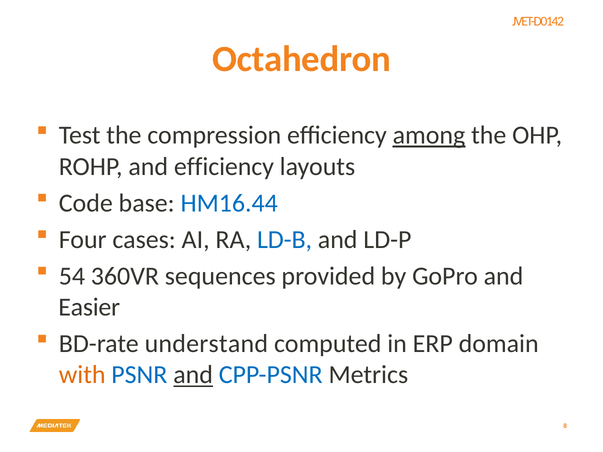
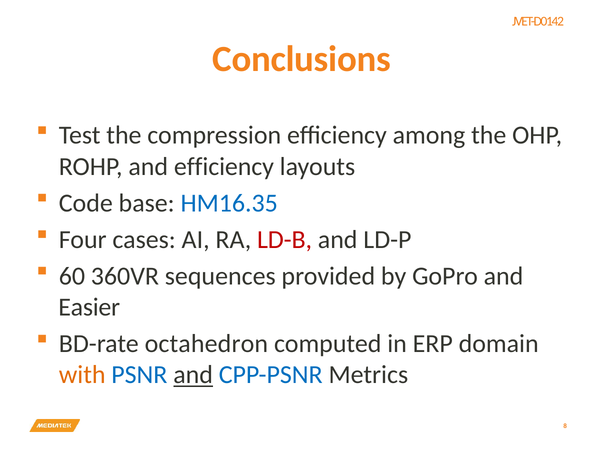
Octahedron: Octahedron -> Conclusions
among underline: present -> none
HM16.44: HM16.44 -> HM16.35
LD-B colour: blue -> red
54: 54 -> 60
understand: understand -> octahedron
